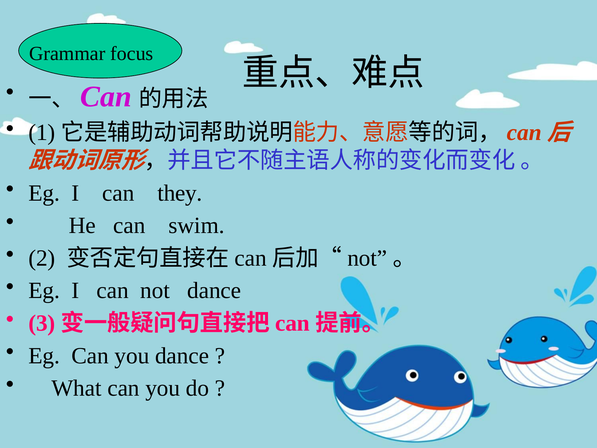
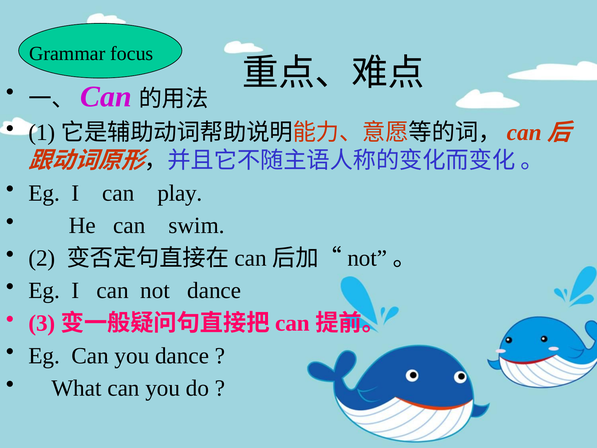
they: they -> play
